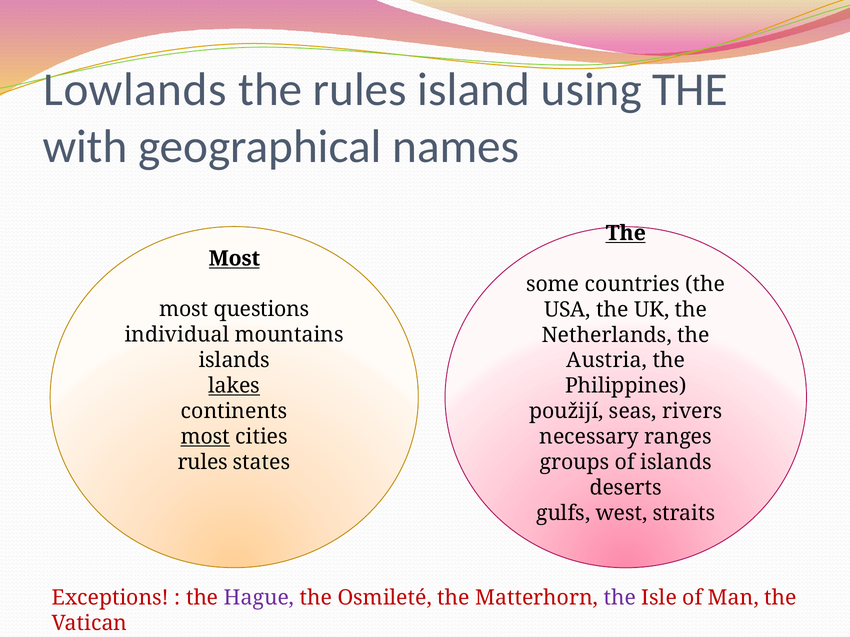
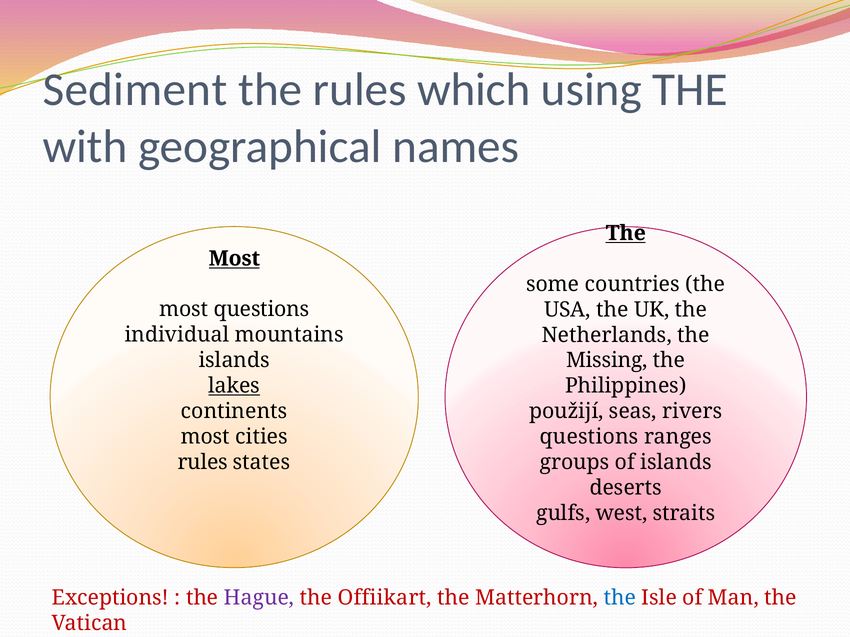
Lowlands: Lowlands -> Sediment
island: island -> which
Austria: Austria -> Missing
most at (205, 437) underline: present -> none
necessary at (589, 437): necessary -> questions
Osmileté: Osmileté -> Offiikart
the at (620, 598) colour: purple -> blue
